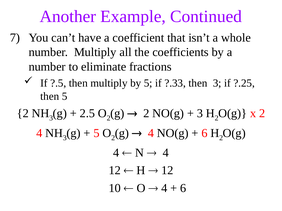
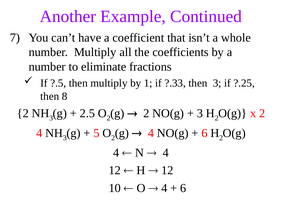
by 5: 5 -> 1
then 5: 5 -> 8
